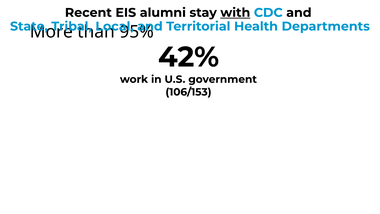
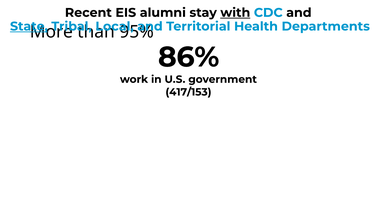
State underline: none -> present
42%: 42% -> 86%
106/153: 106/153 -> 417/153
